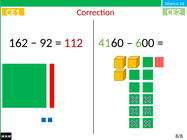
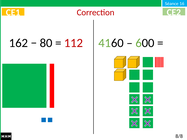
92: 92 -> 80
